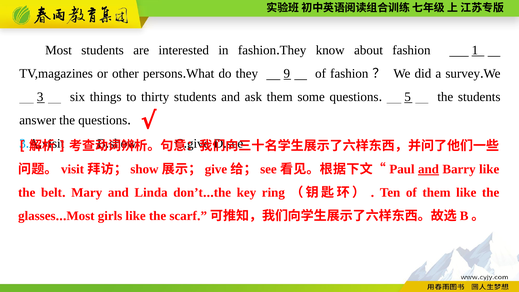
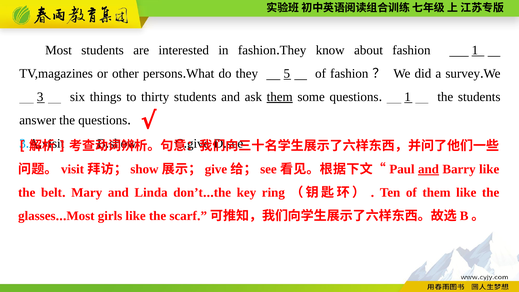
9: 9 -> 5
them at (280, 97) underline: none -> present
5 at (408, 97): 5 -> 1
